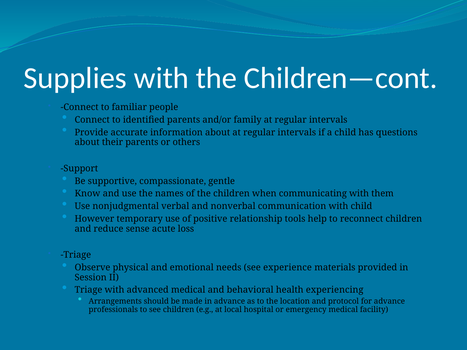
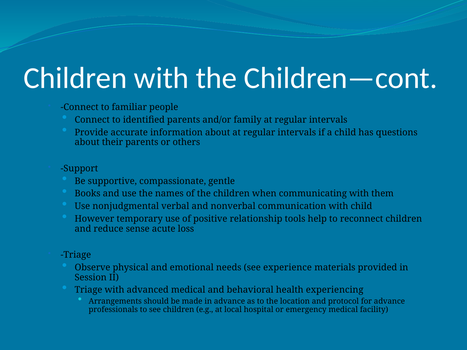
Supplies at (75, 78): Supplies -> Children
Know: Know -> Books
